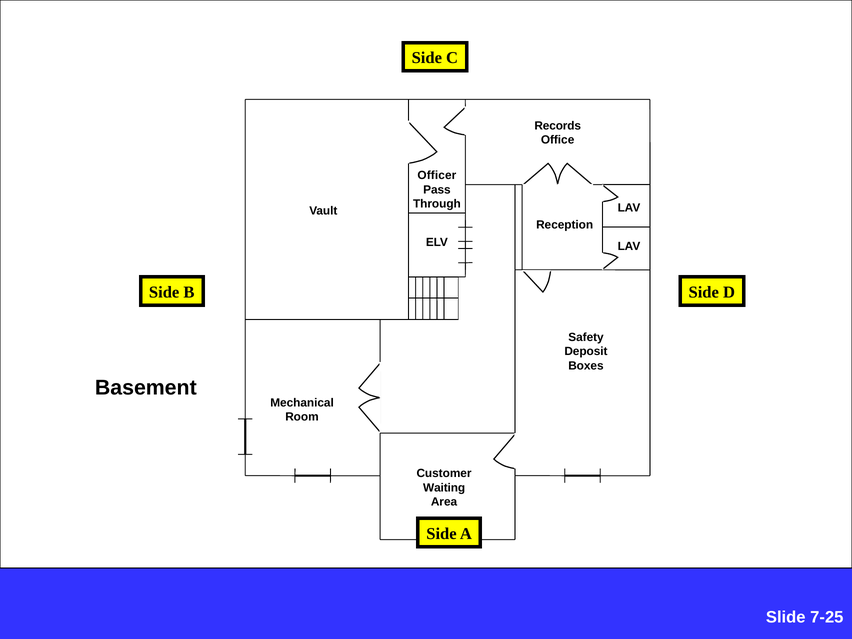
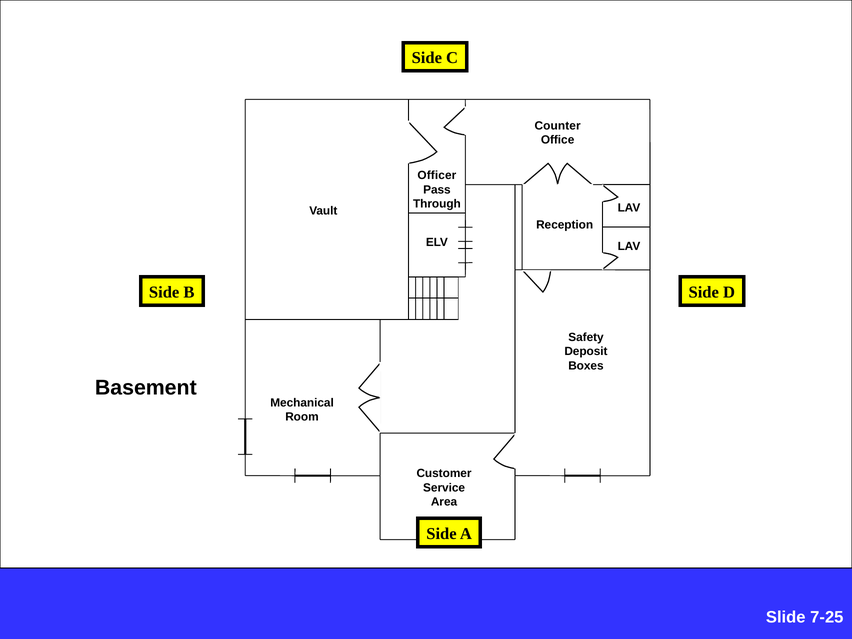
Records: Records -> Counter
Waiting: Waiting -> Service
